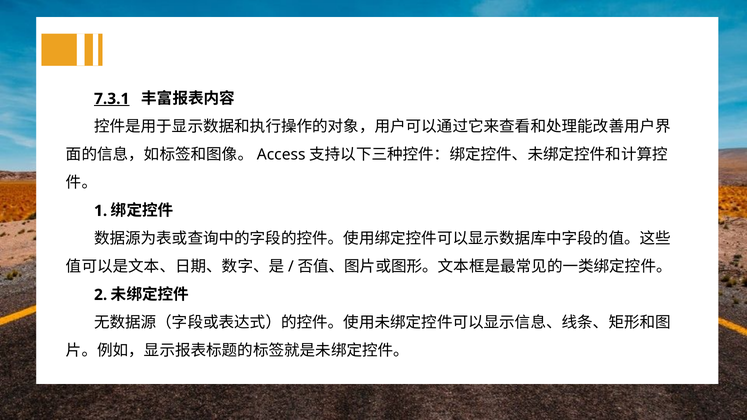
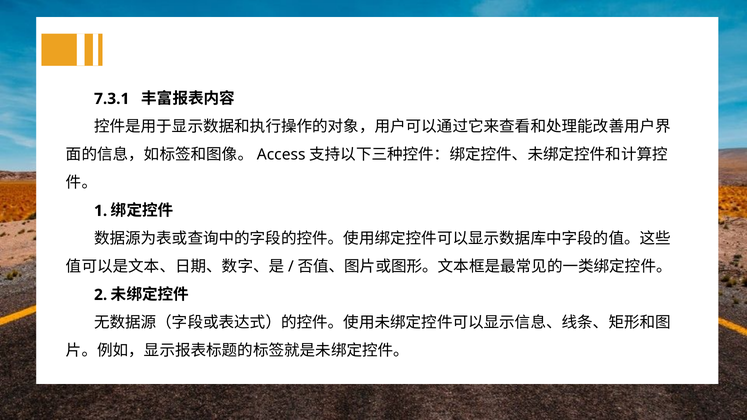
7.3.1 underline: present -> none
